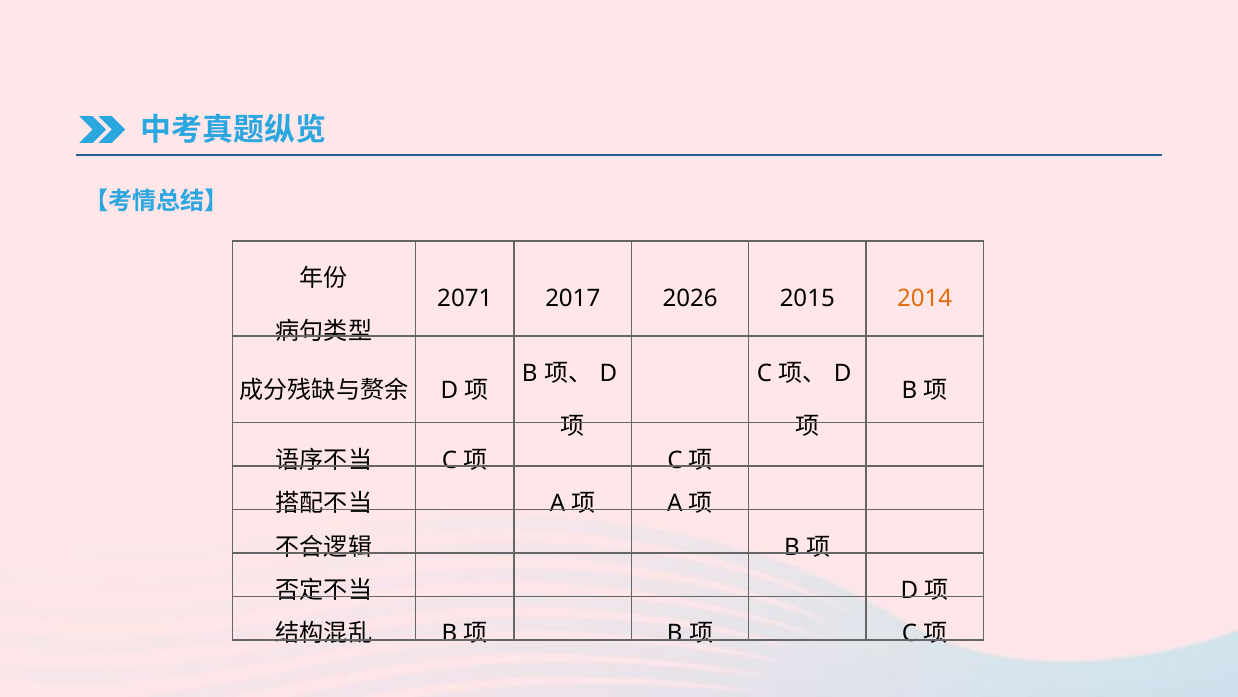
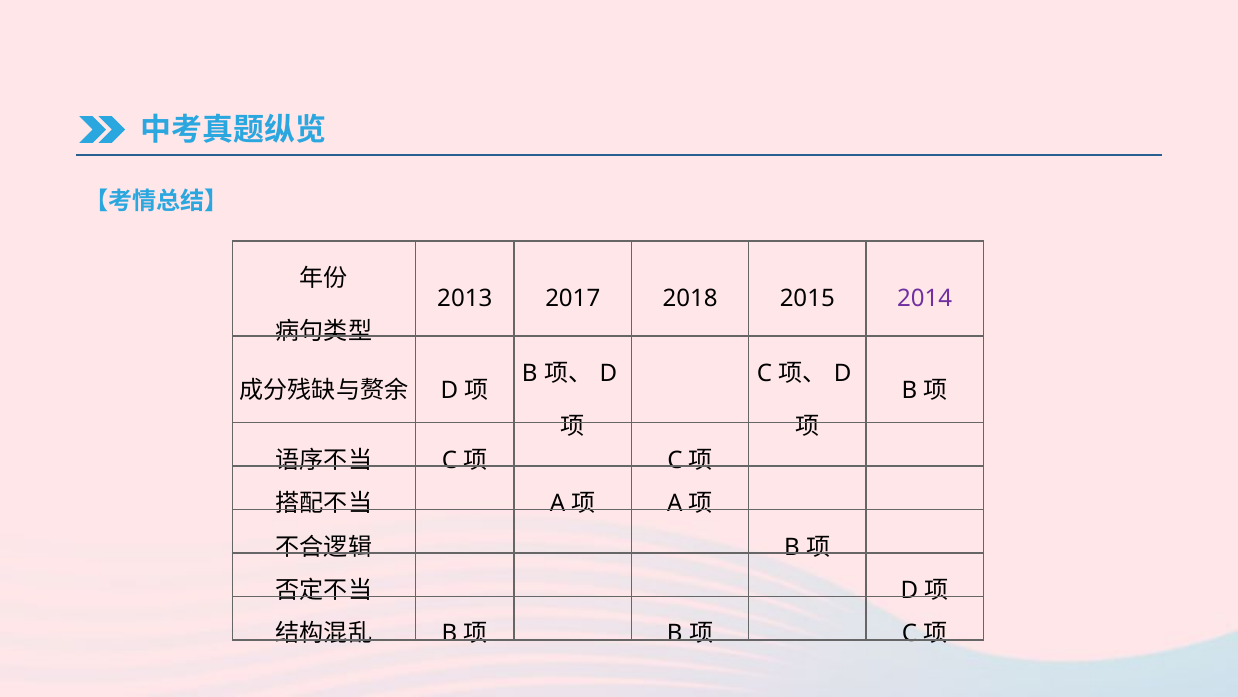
2071: 2071 -> 2013
2026: 2026 -> 2018
2014 colour: orange -> purple
